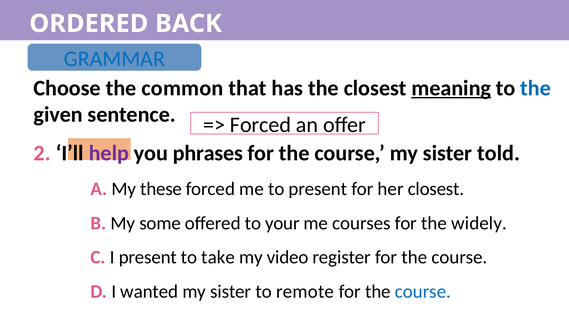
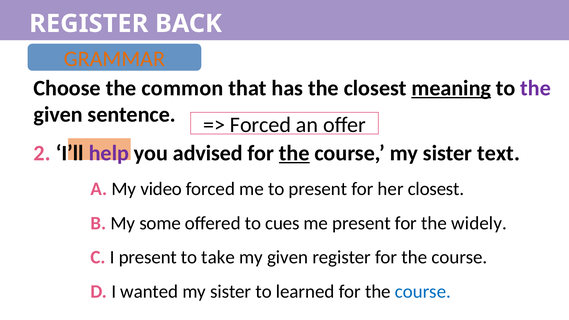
ORDERED at (89, 24): ORDERED -> REGISTER
GRAMMAR colour: blue -> orange
the at (536, 88) colour: blue -> purple
phrases: phrases -> advised
the at (294, 153) underline: none -> present
told: told -> text
these: these -> video
your: your -> cues
me courses: courses -> present
my video: video -> given
remote: remote -> learned
